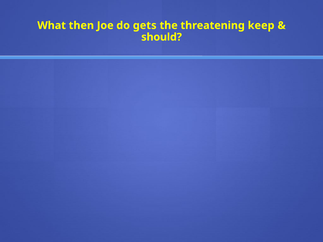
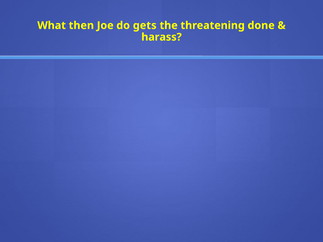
keep: keep -> done
should: should -> harass
